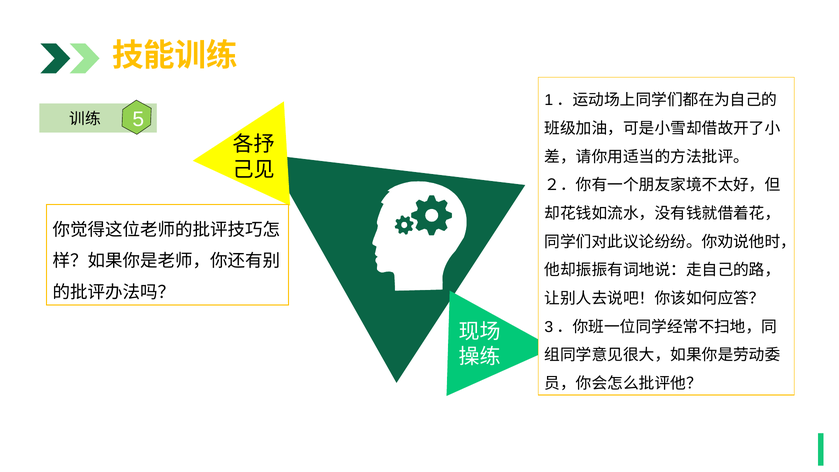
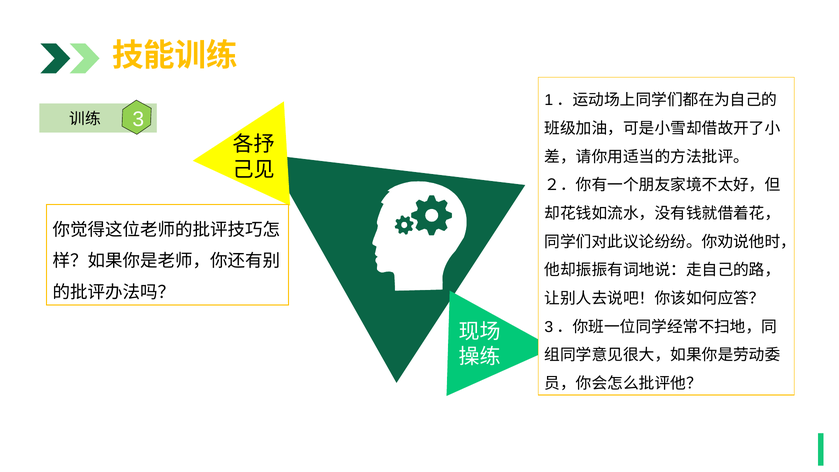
5: 5 -> 3
